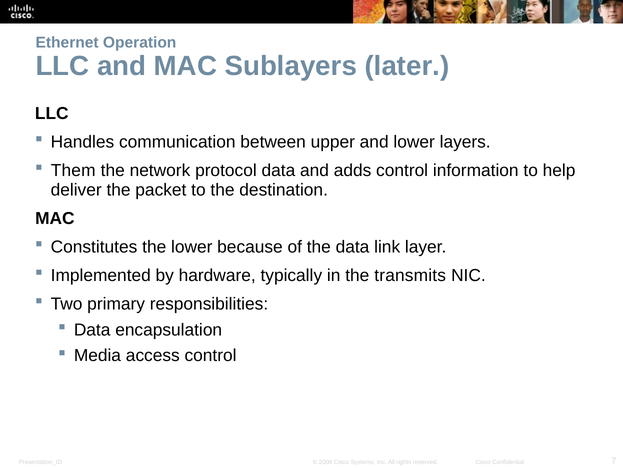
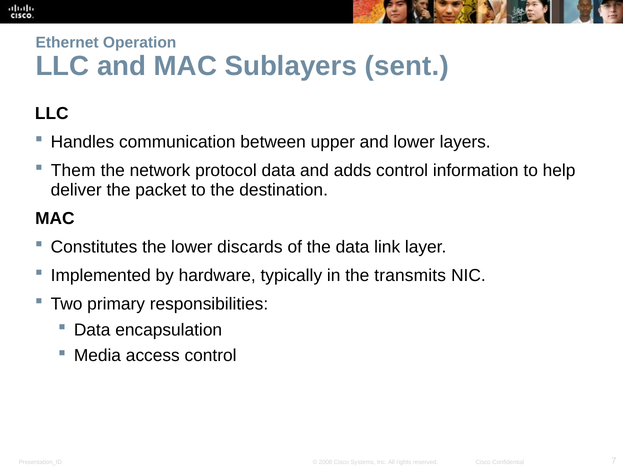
later: later -> sent
because: because -> discards
